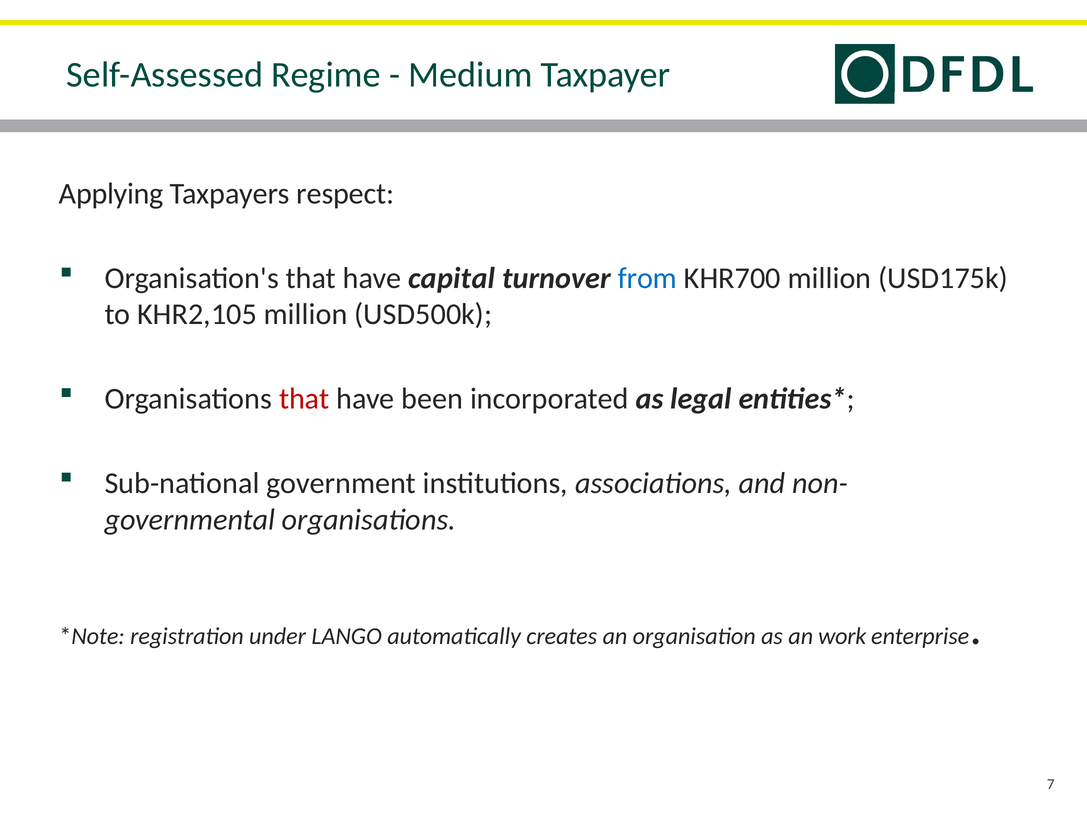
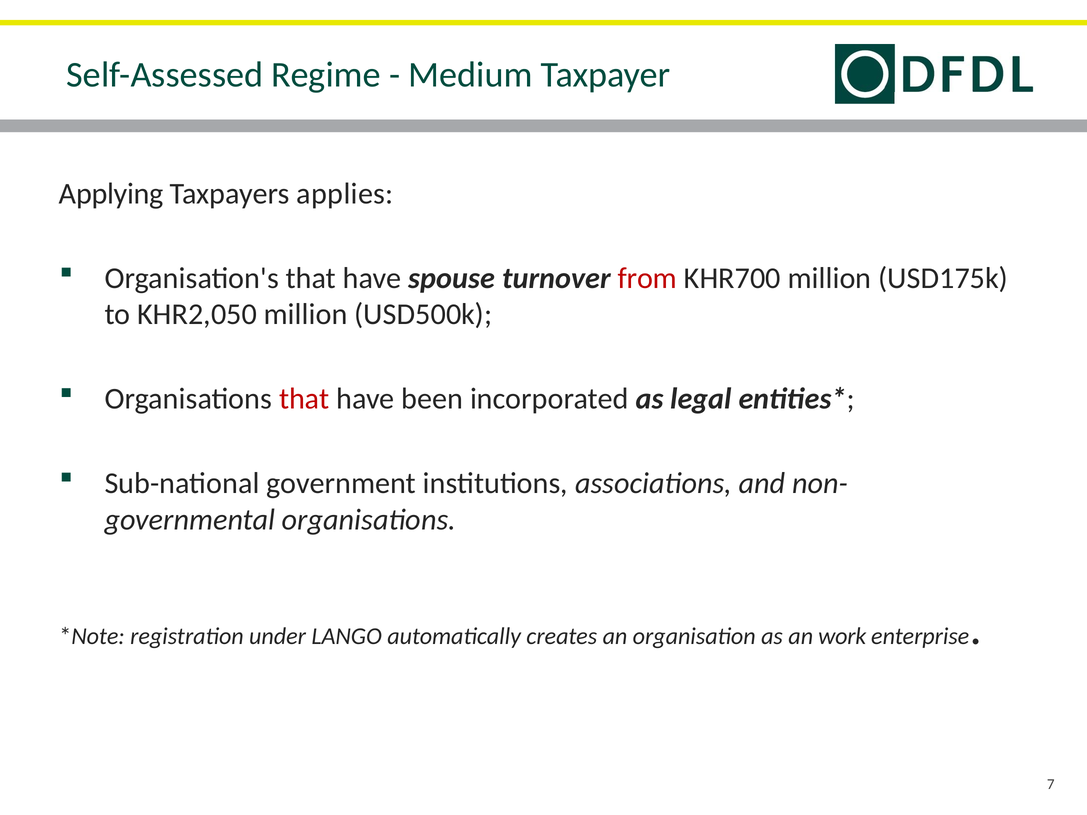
respect: respect -> applies
capital: capital -> spouse
from colour: blue -> red
KHR2,105: KHR2,105 -> KHR2,050
